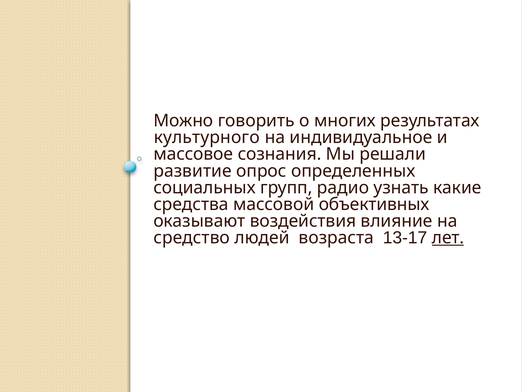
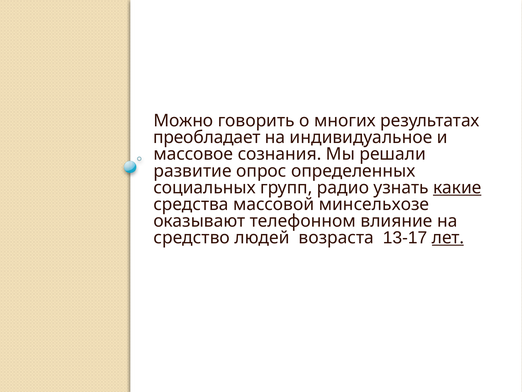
культурного: культурного -> преобладает
какие underline: none -> present
объективных: объективных -> минсельхозе
воздействия: воздействия -> телефонном
